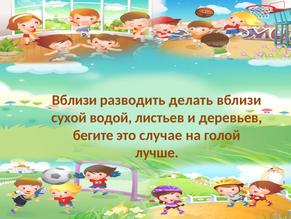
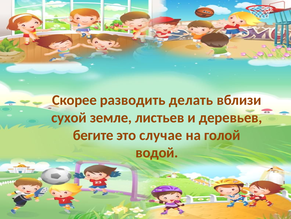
Вблизи at (74, 100): Вблизи -> Скорее
водой: водой -> земле
лучше: лучше -> водой
